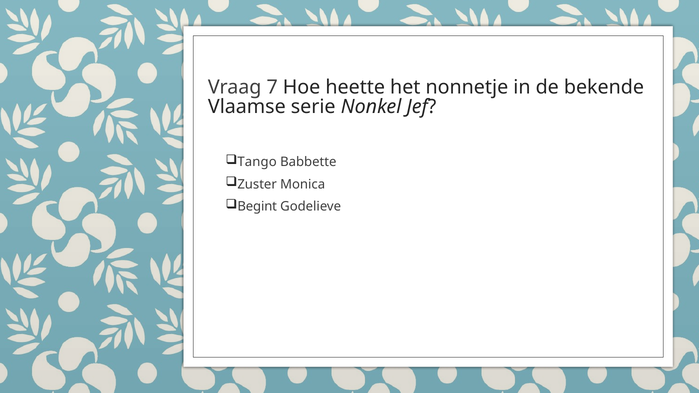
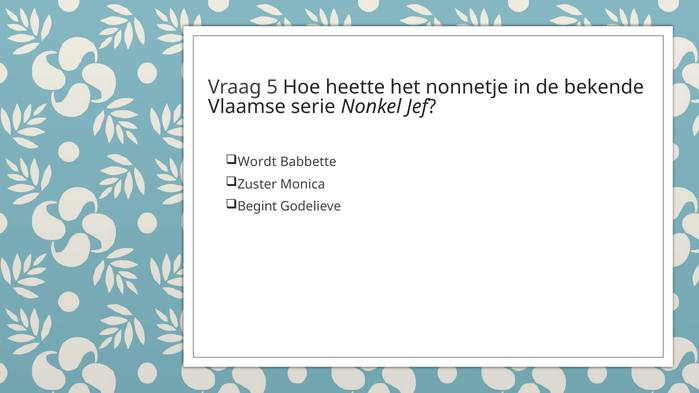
7: 7 -> 5
Tango: Tango -> Wordt
